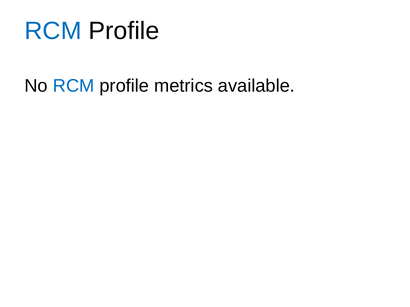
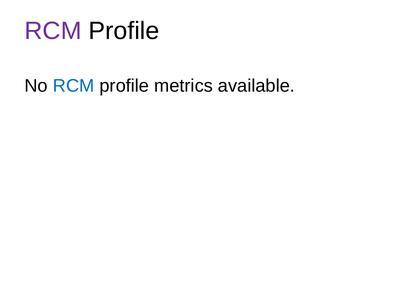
RCM at (53, 31) colour: blue -> purple
